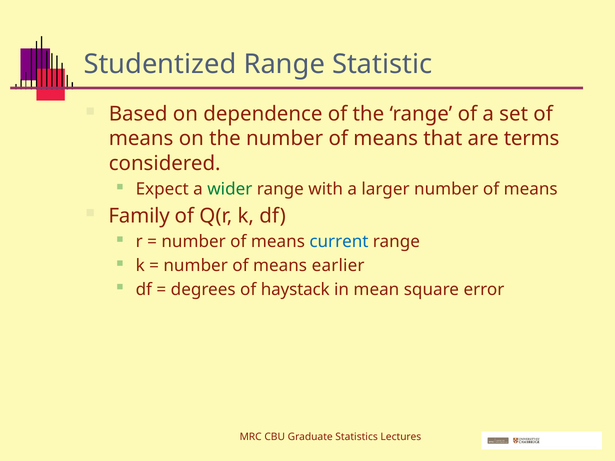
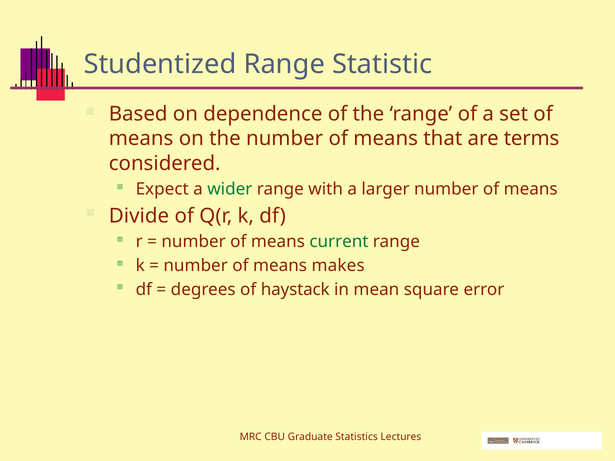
Family: Family -> Divide
current colour: blue -> green
earlier: earlier -> makes
